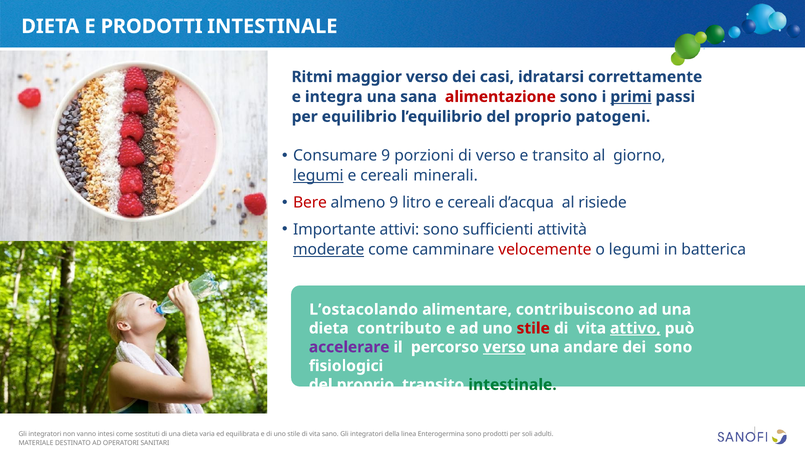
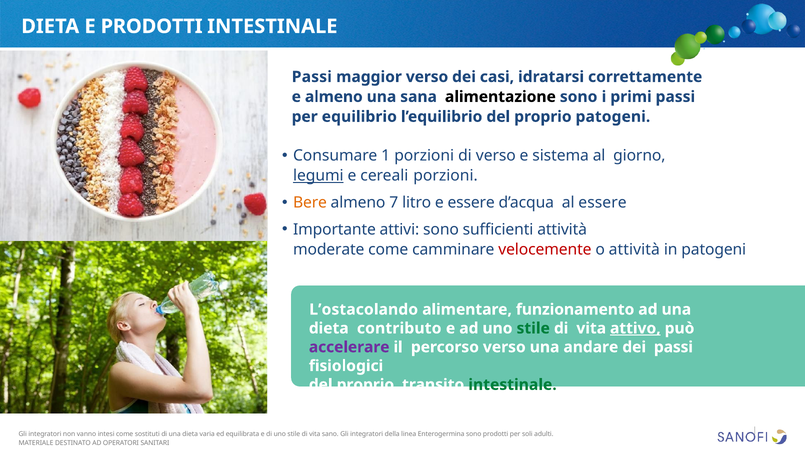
Ritmi at (312, 77): Ritmi -> Passi
e integra: integra -> almeno
alimentazione colour: red -> black
primi underline: present -> none
Consumare 9: 9 -> 1
e transito: transito -> sistema
cereali minerali: minerali -> porzioni
Bere colour: red -> orange
almeno 9: 9 -> 7
litro e cereali: cereali -> essere
al risiede: risiede -> essere
moderate underline: present -> none
o legumi: legumi -> attività
in batterica: batterica -> patogeni
contribuiscono: contribuiscono -> funzionamento
stile at (533, 328) colour: red -> green
verso at (504, 347) underline: present -> none
dei sono: sono -> passi
